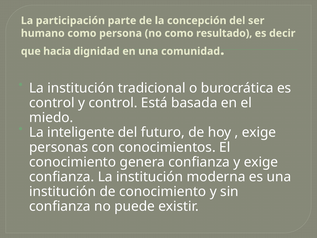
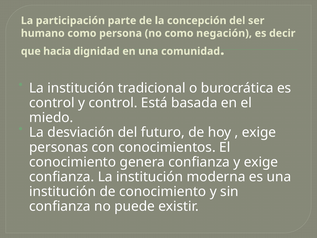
resultado: resultado -> negación
inteligente: inteligente -> desviación
